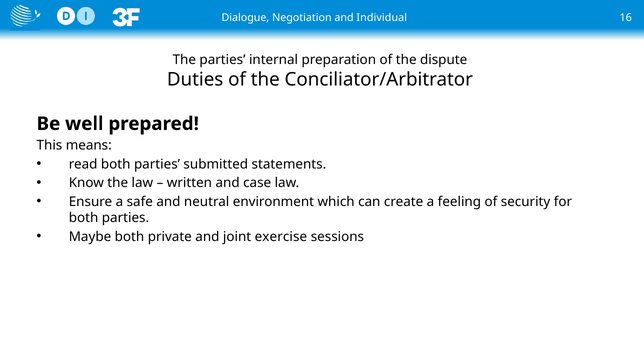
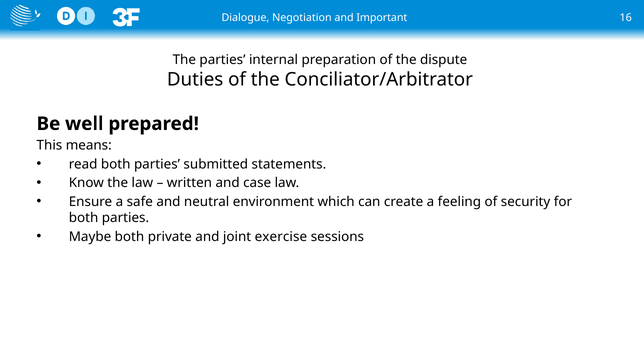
Individual: Individual -> Important
